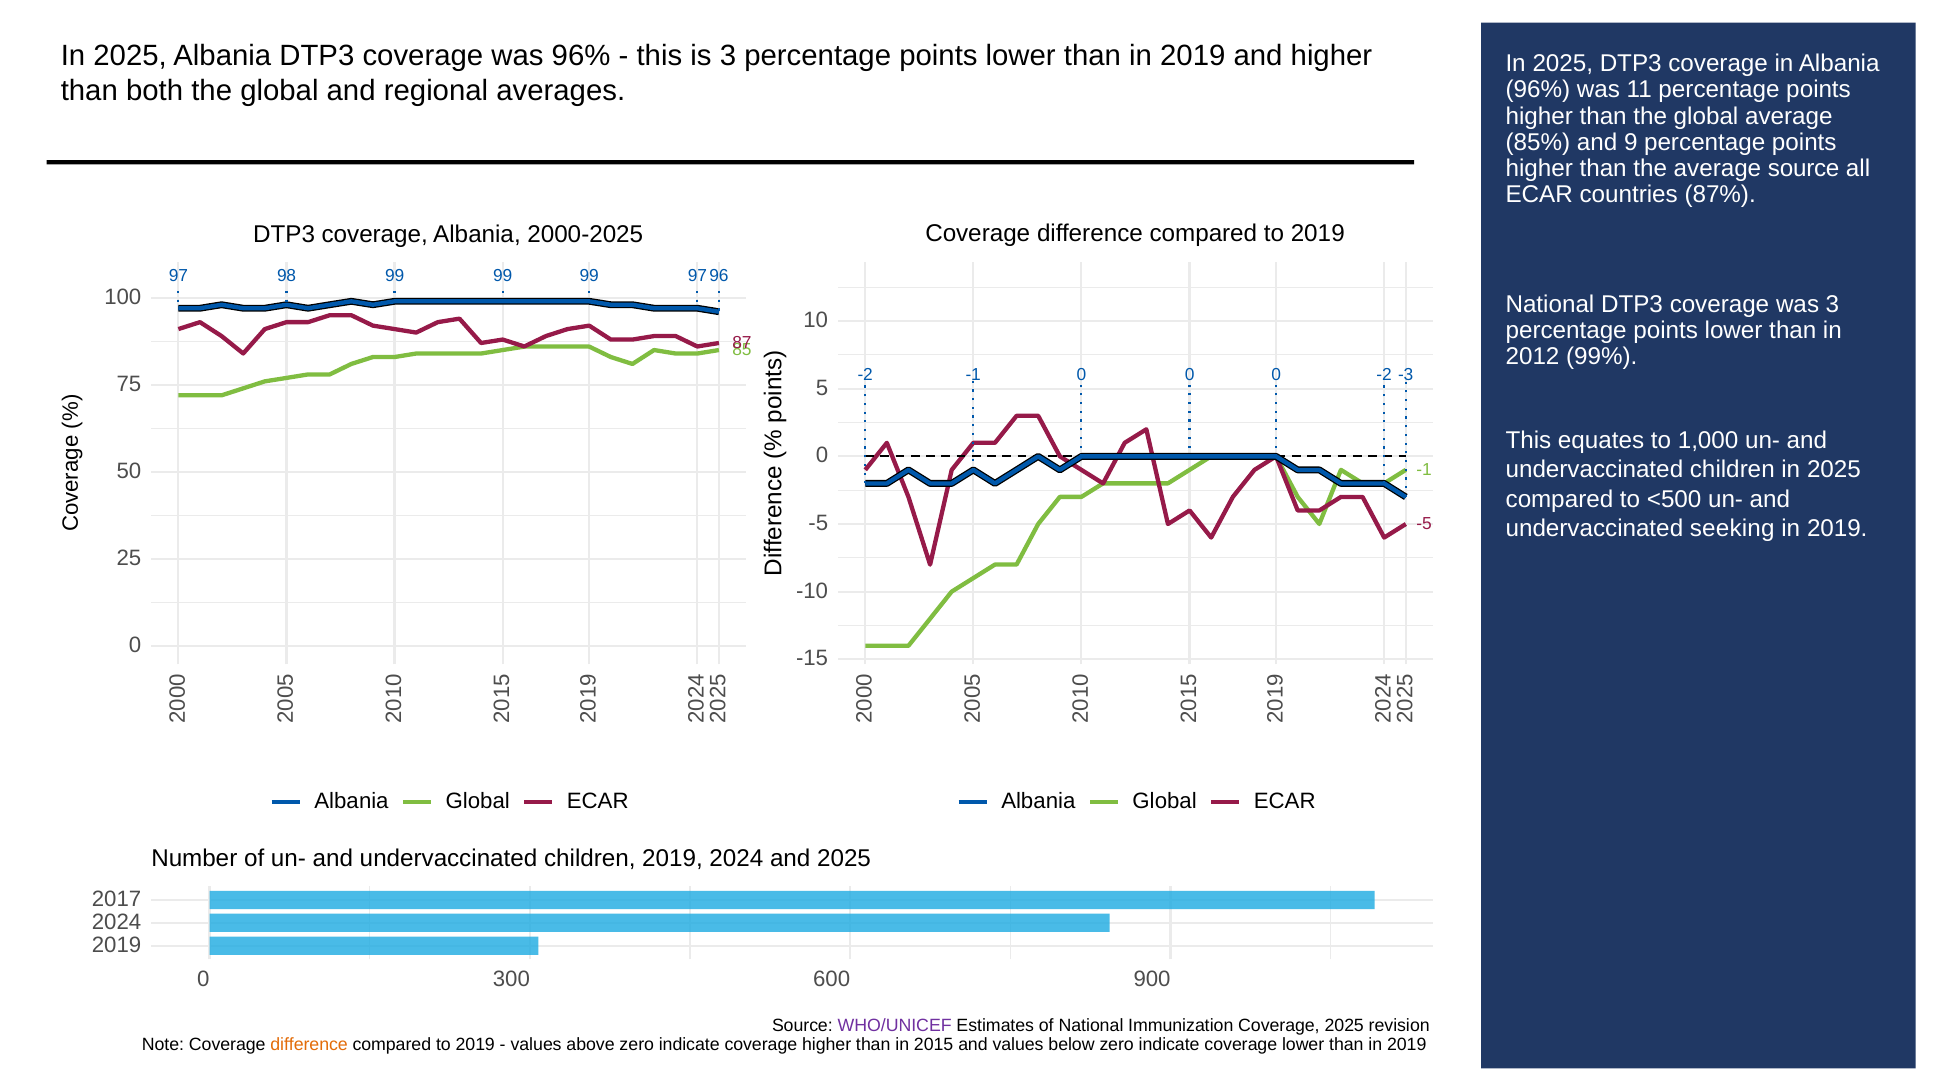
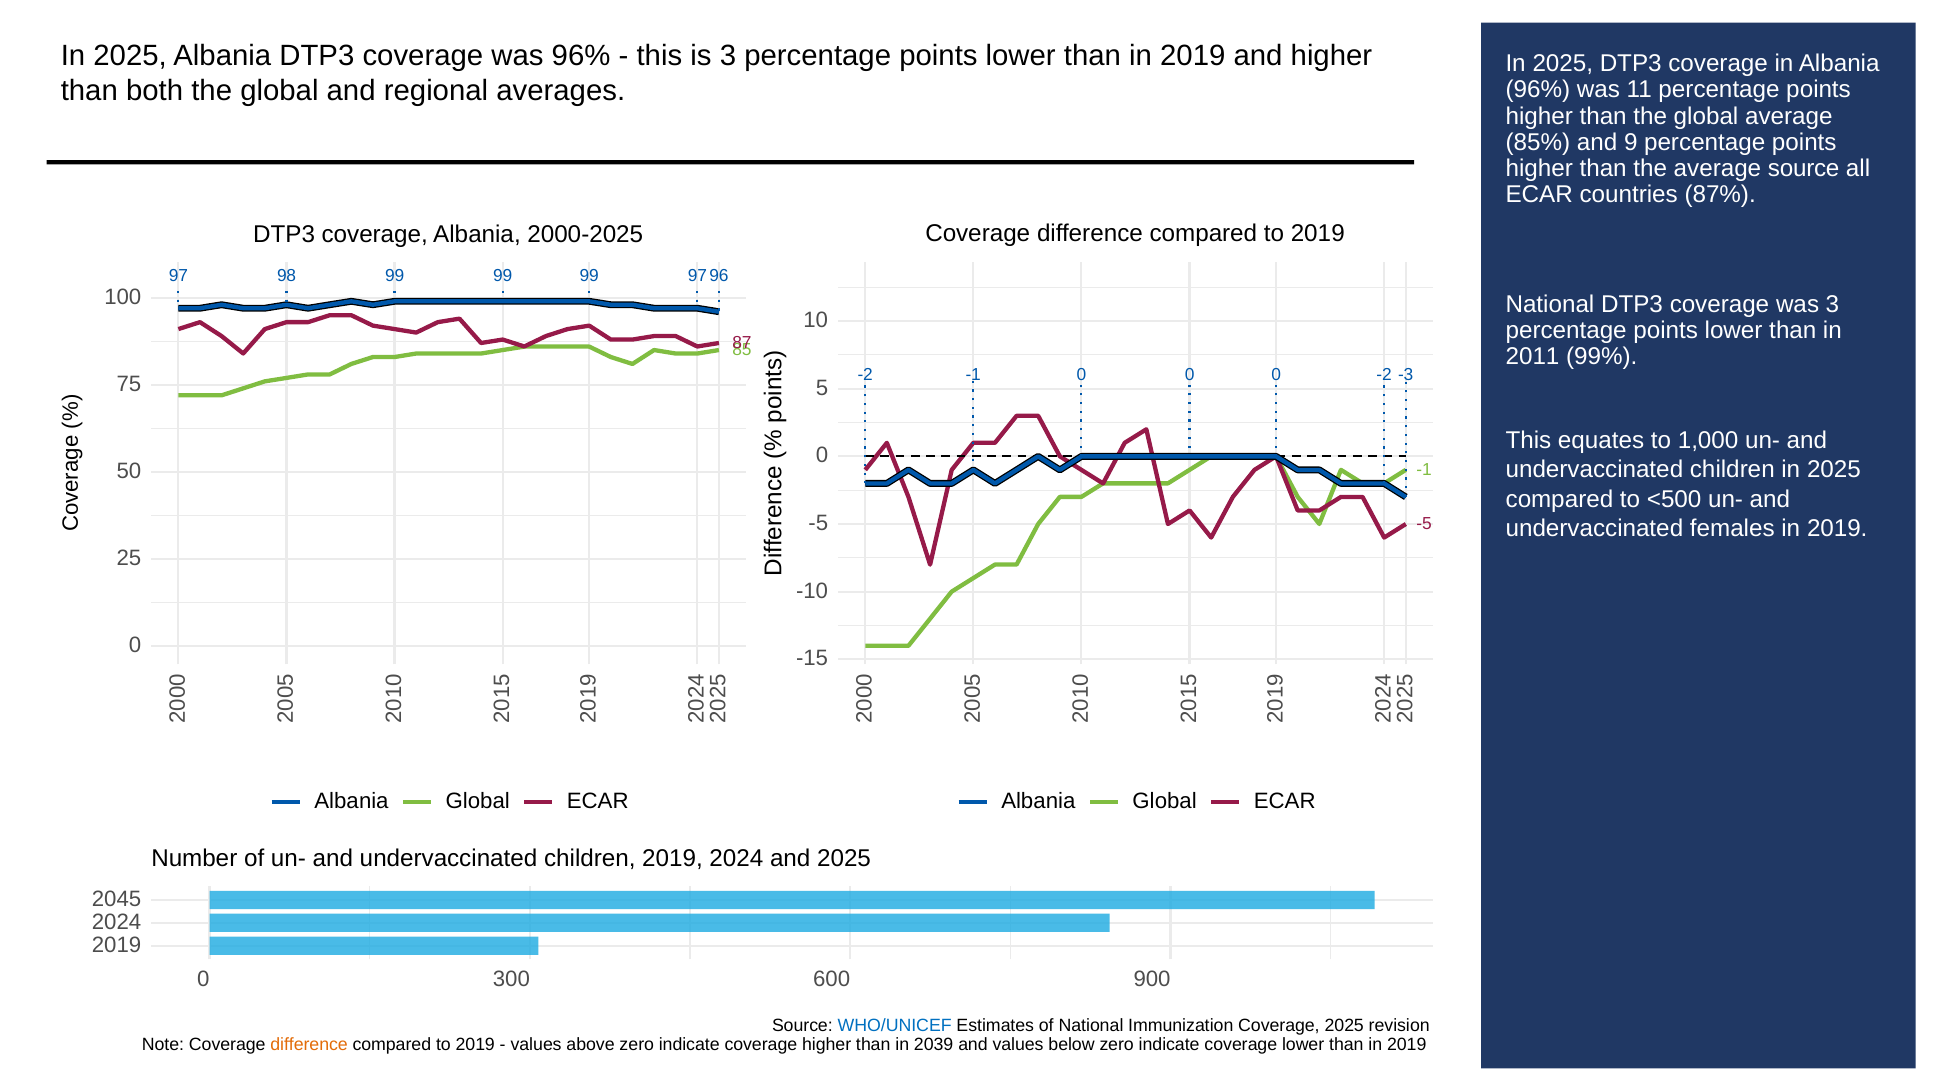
2012: 2012 -> 2011
seeking: seeking -> females
2017: 2017 -> 2045
WHO/UNICEF colour: purple -> blue
2015: 2015 -> 2039
